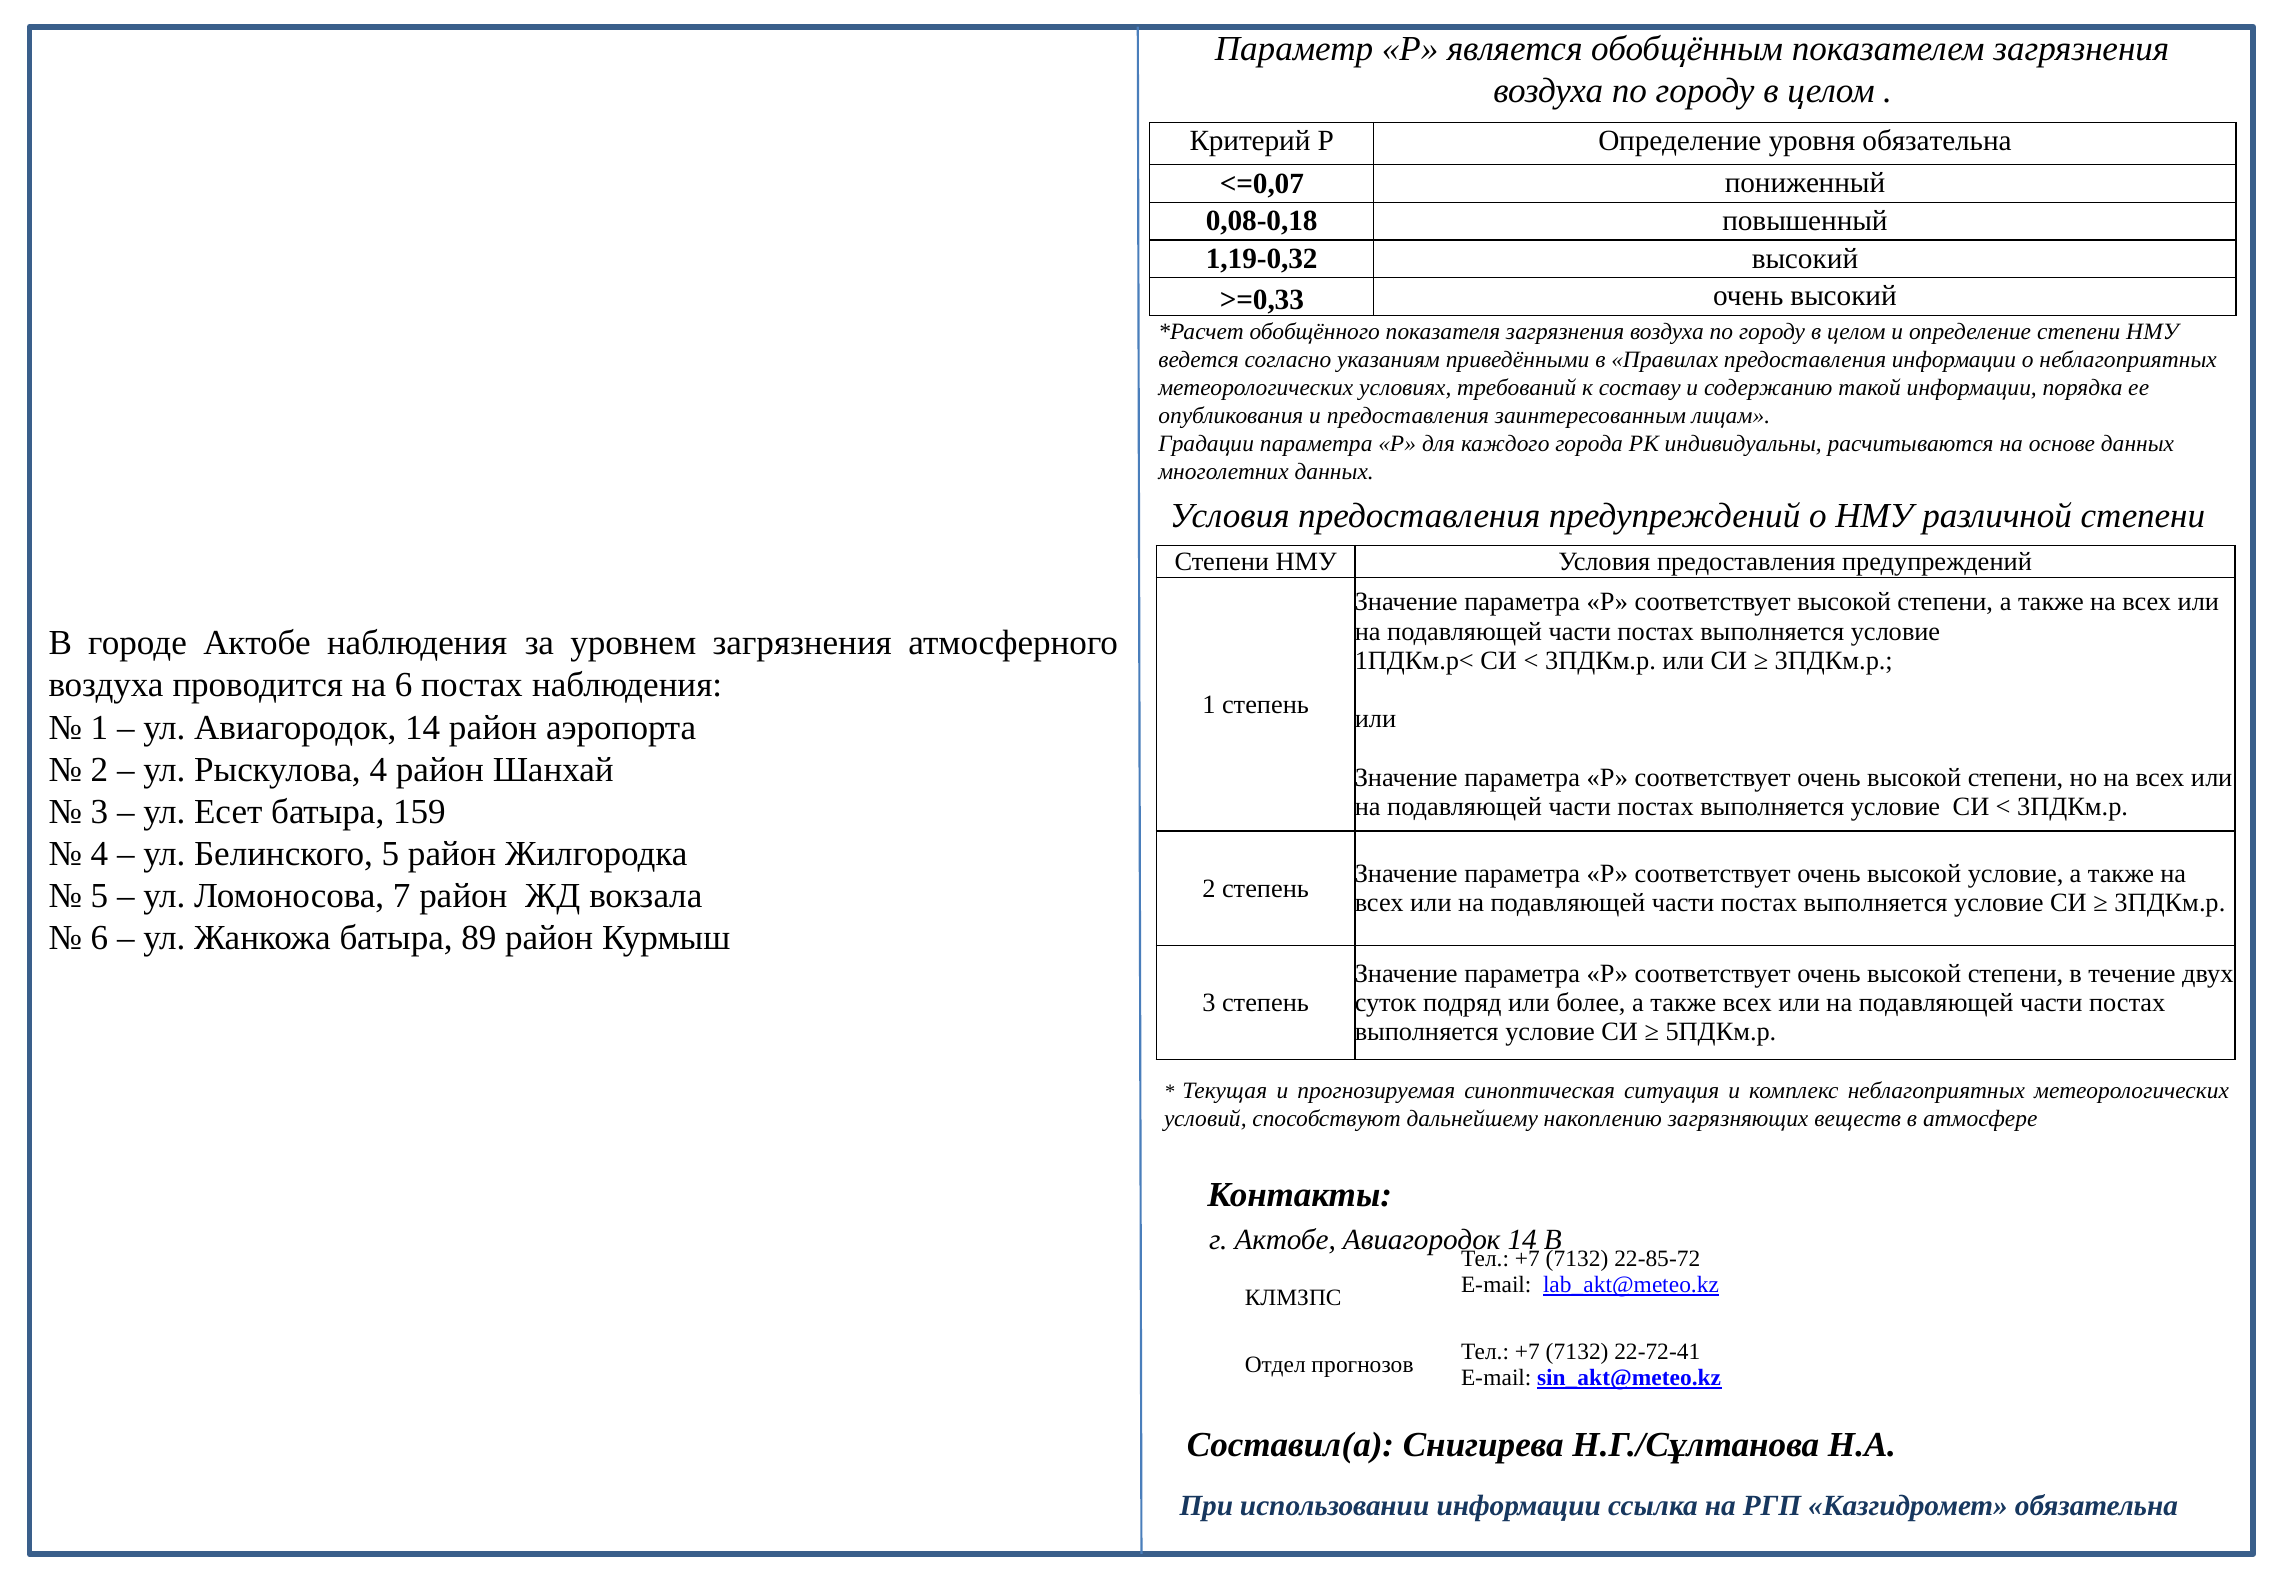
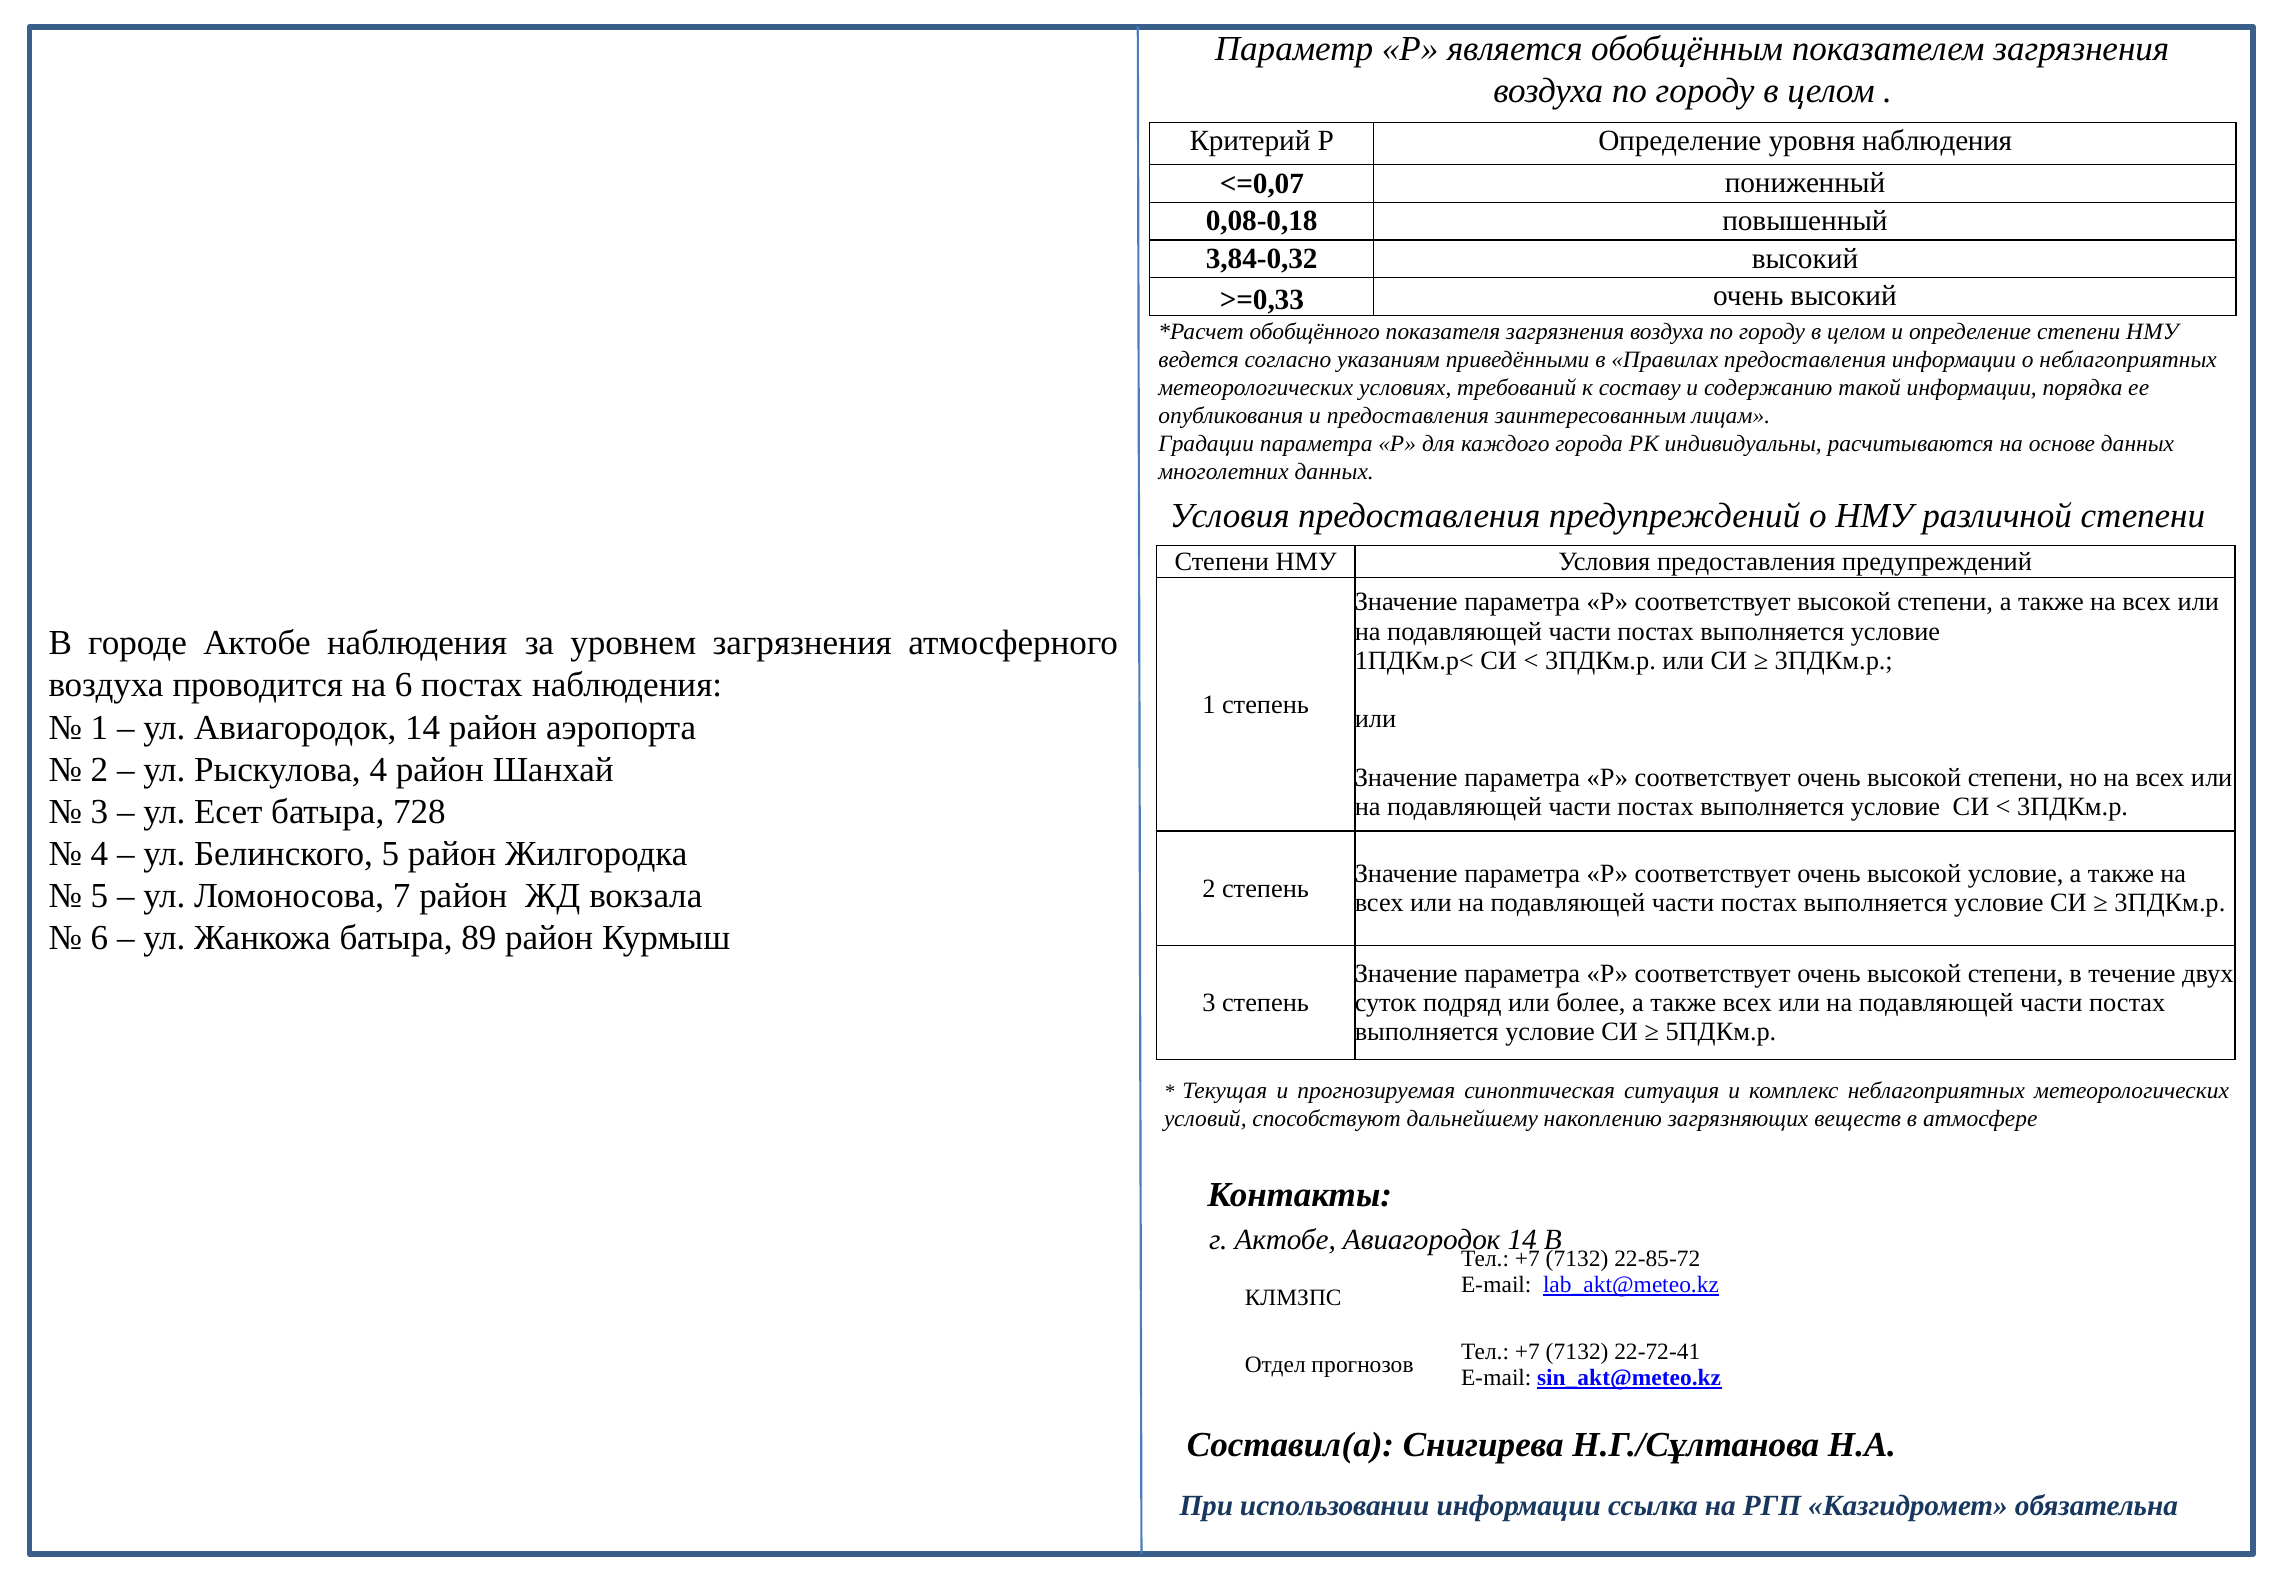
уровня обязательна: обязательна -> наблюдения
1,19-0,32: 1,19-0,32 -> 3,84-0,32
159: 159 -> 728
